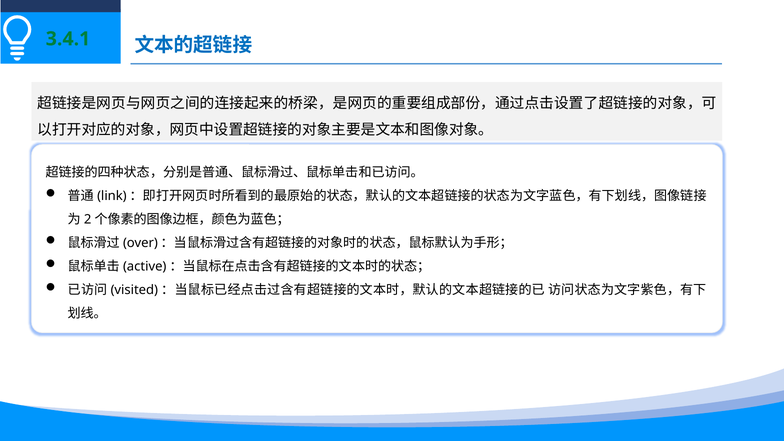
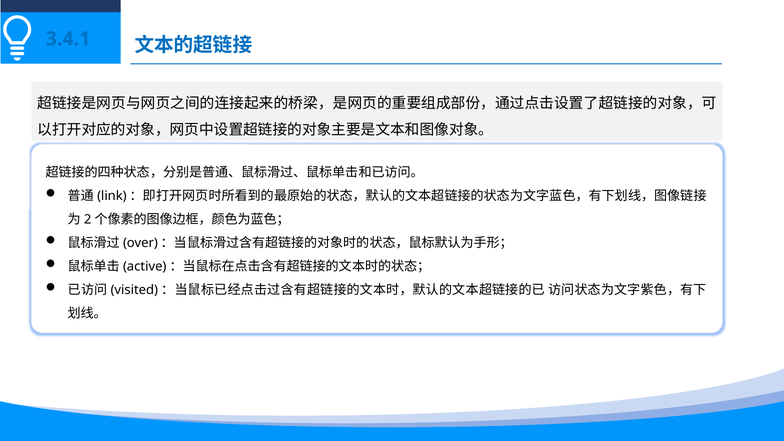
3.4.1 colour: green -> blue
